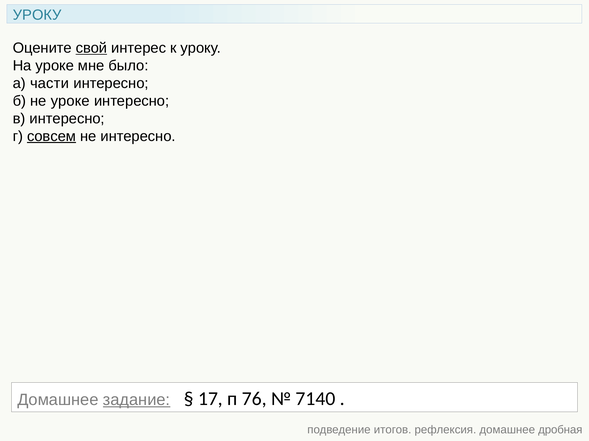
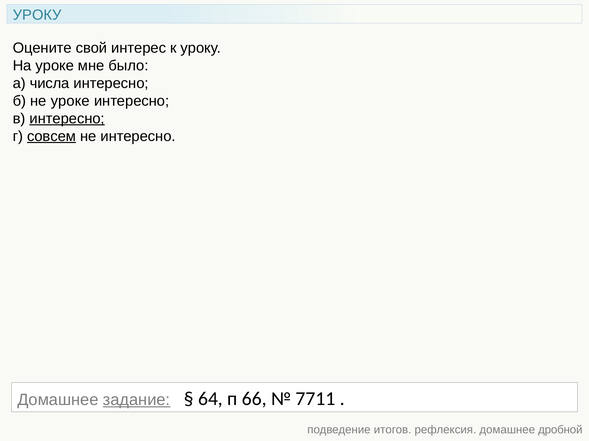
свой underline: present -> none
части: части -> числа
интересно at (67, 119) underline: none -> present
17: 17 -> 64
76: 76 -> 66
7140: 7140 -> 7711
дробная: дробная -> дробной
